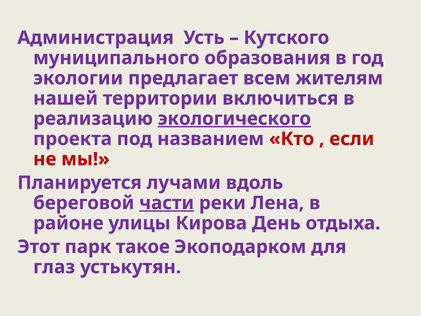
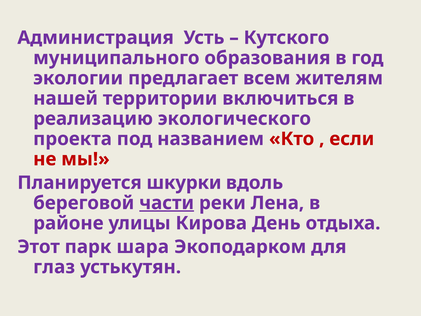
экологического underline: present -> none
лучами: лучами -> шкурки
такое: такое -> шара
